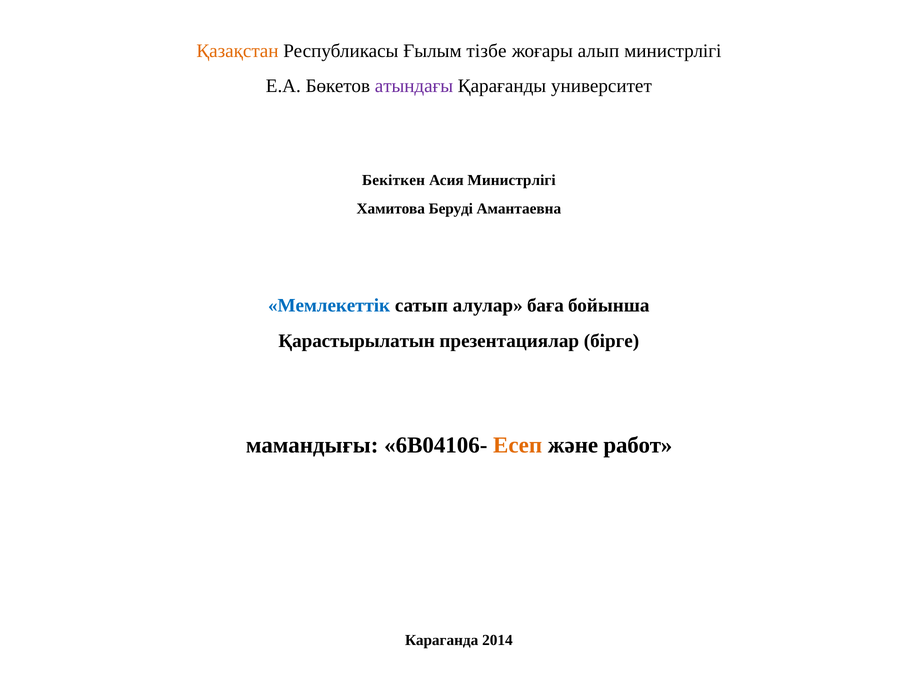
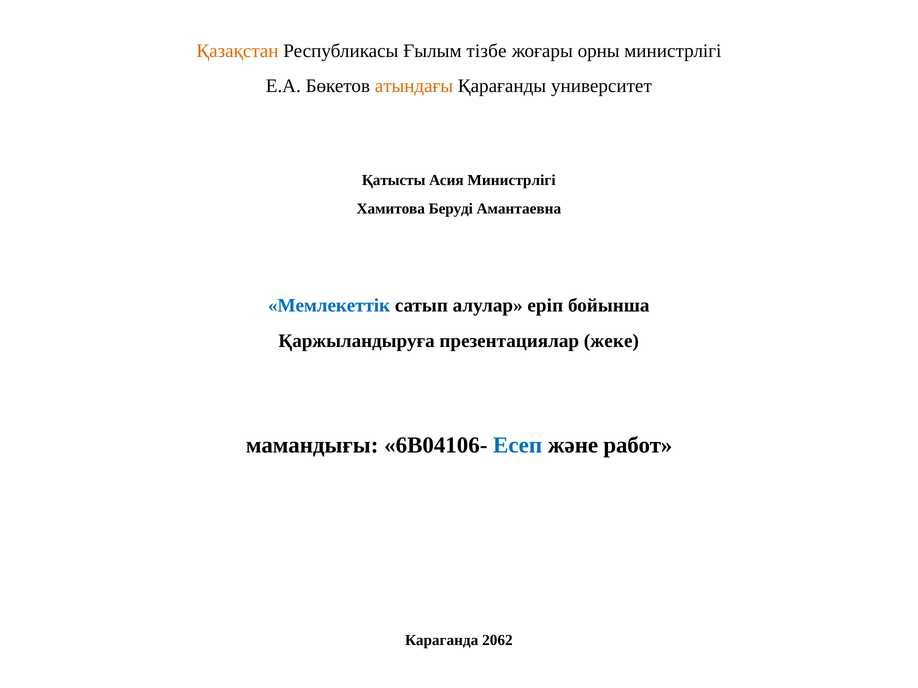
алып: алып -> орны
атындағы colour: purple -> orange
Бекіткен: Бекіткен -> Қатысты
баға: баға -> еріп
Қарастырылатын: Қарастырылатын -> Қаржыландыруға
бірге: бірге -> жеке
Есеп colour: orange -> blue
2014: 2014 -> 2062
